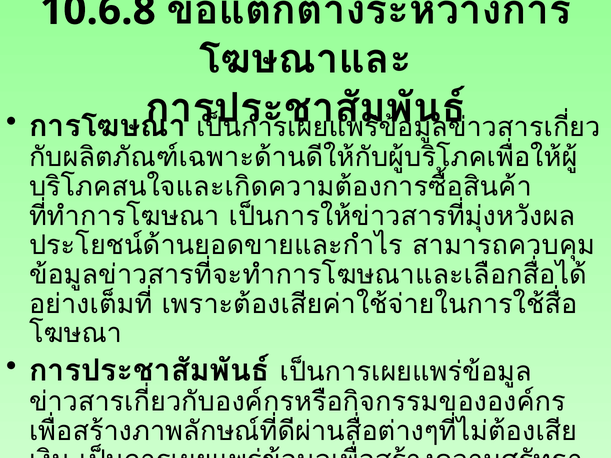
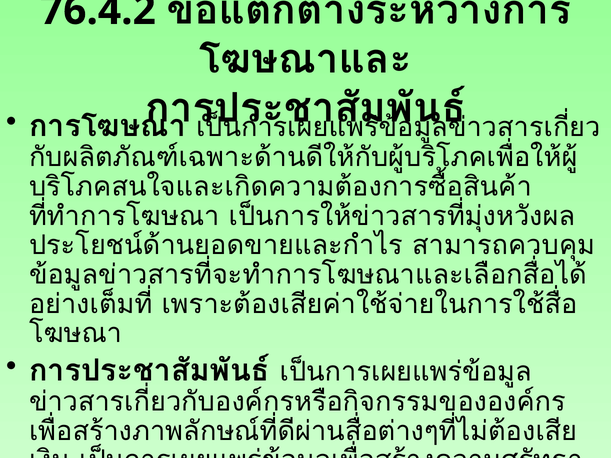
10.6.8: 10.6.8 -> 76.4.2
